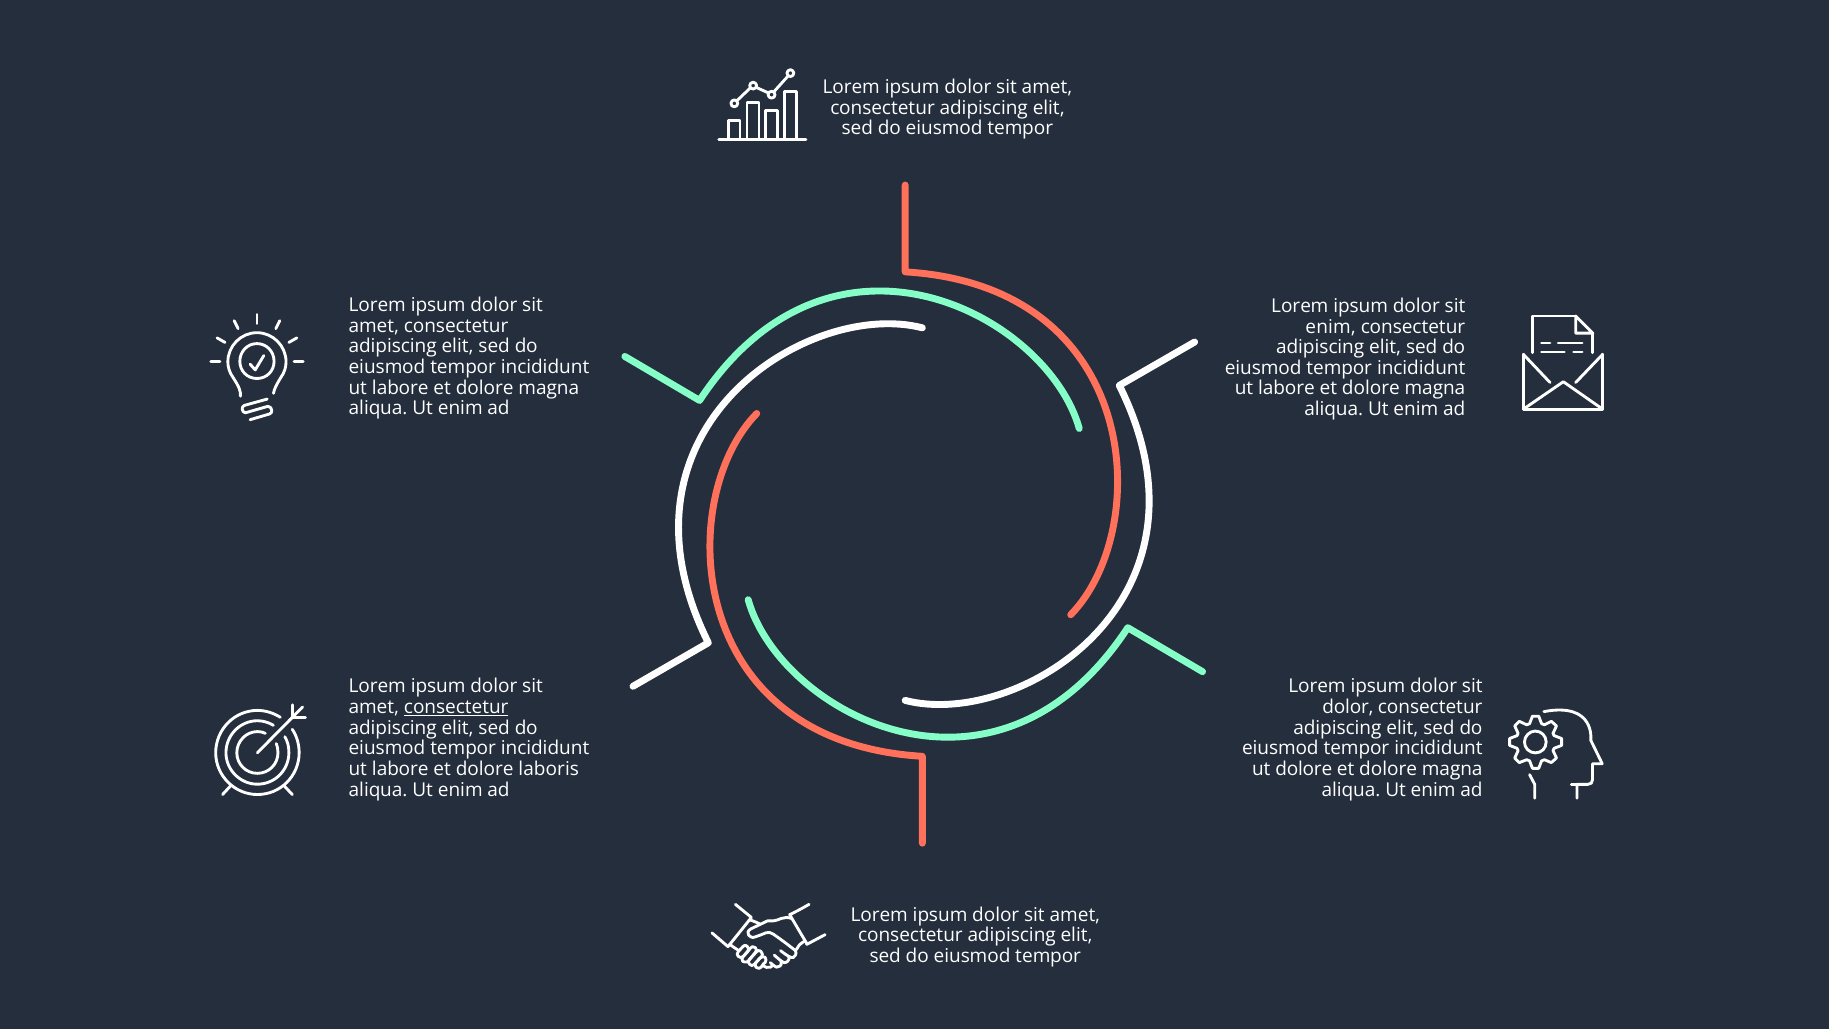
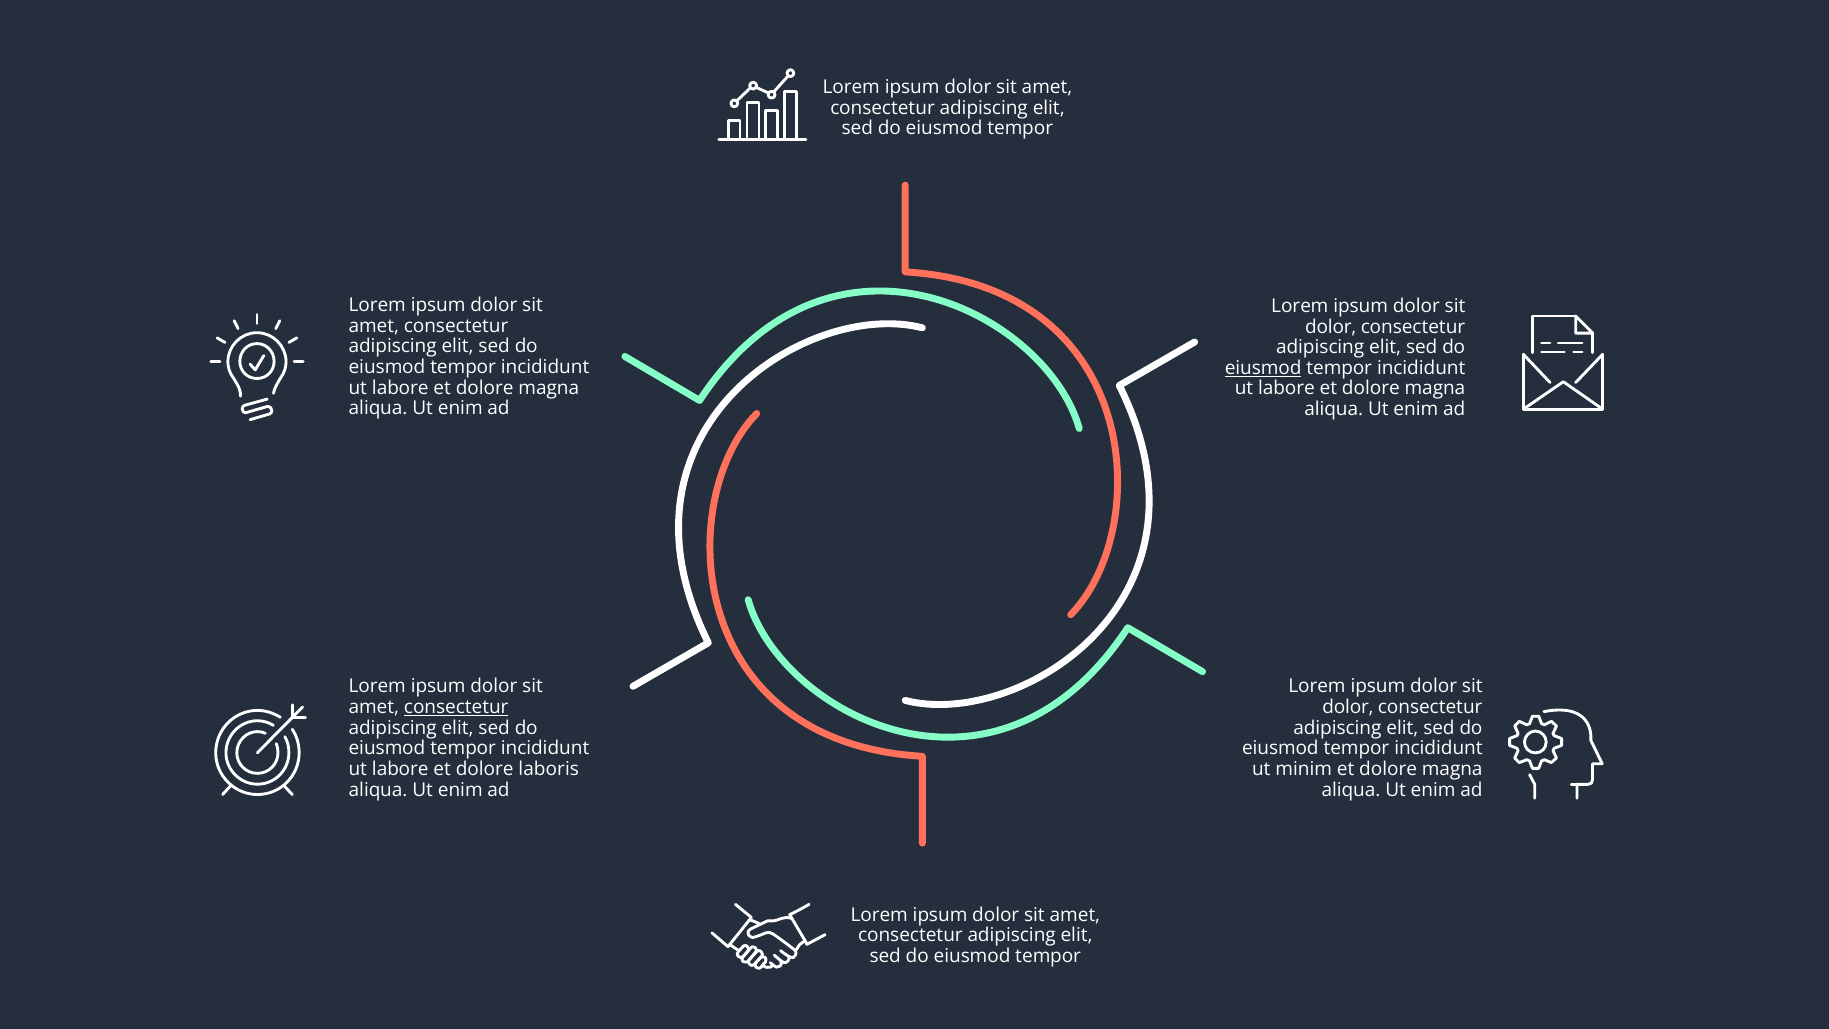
enim at (1331, 327): enim -> dolor
eiusmod at (1263, 368) underline: none -> present
ut dolore: dolore -> minim
